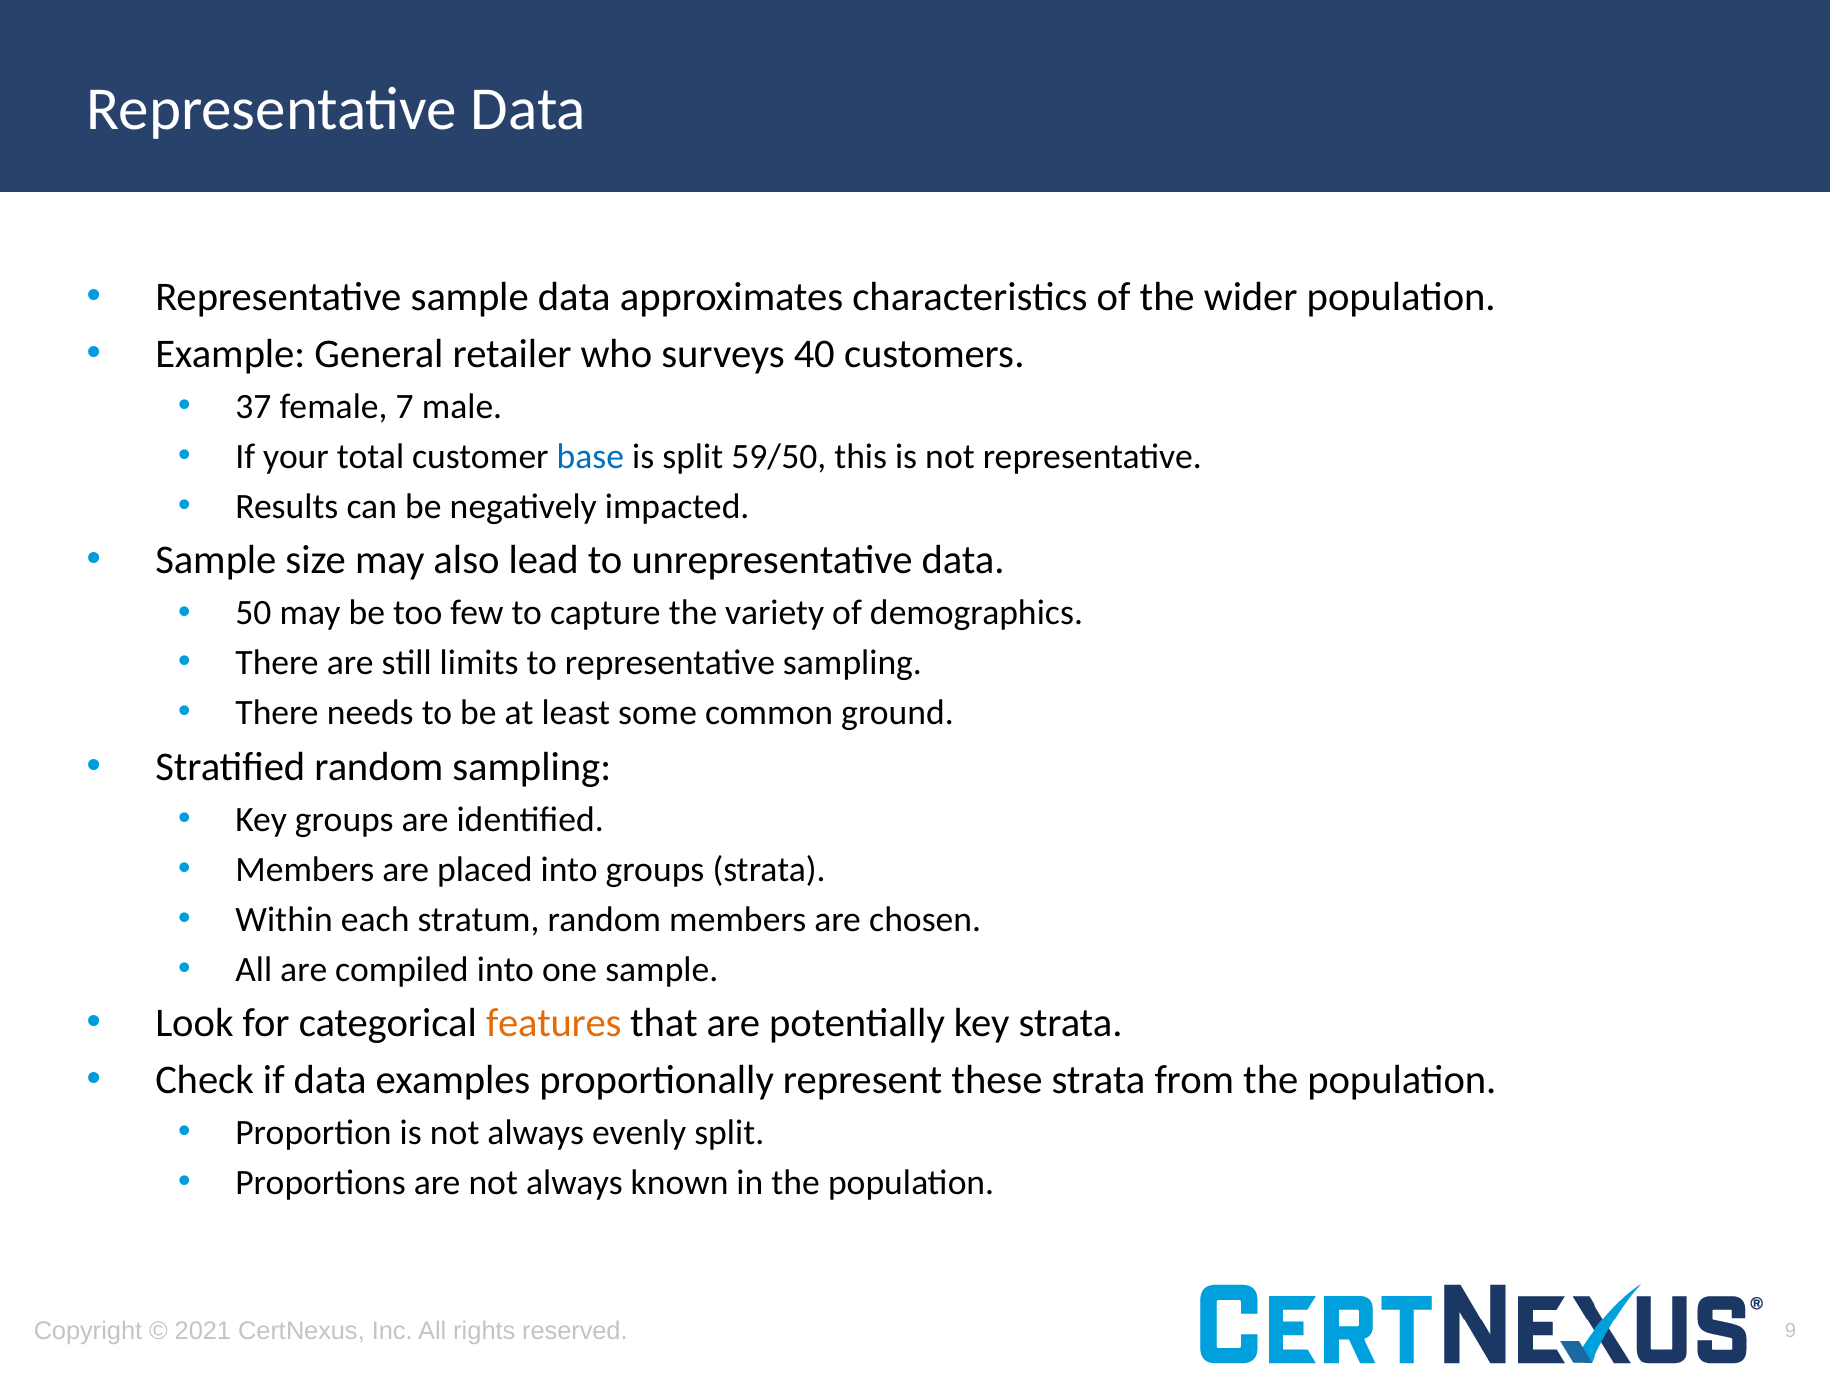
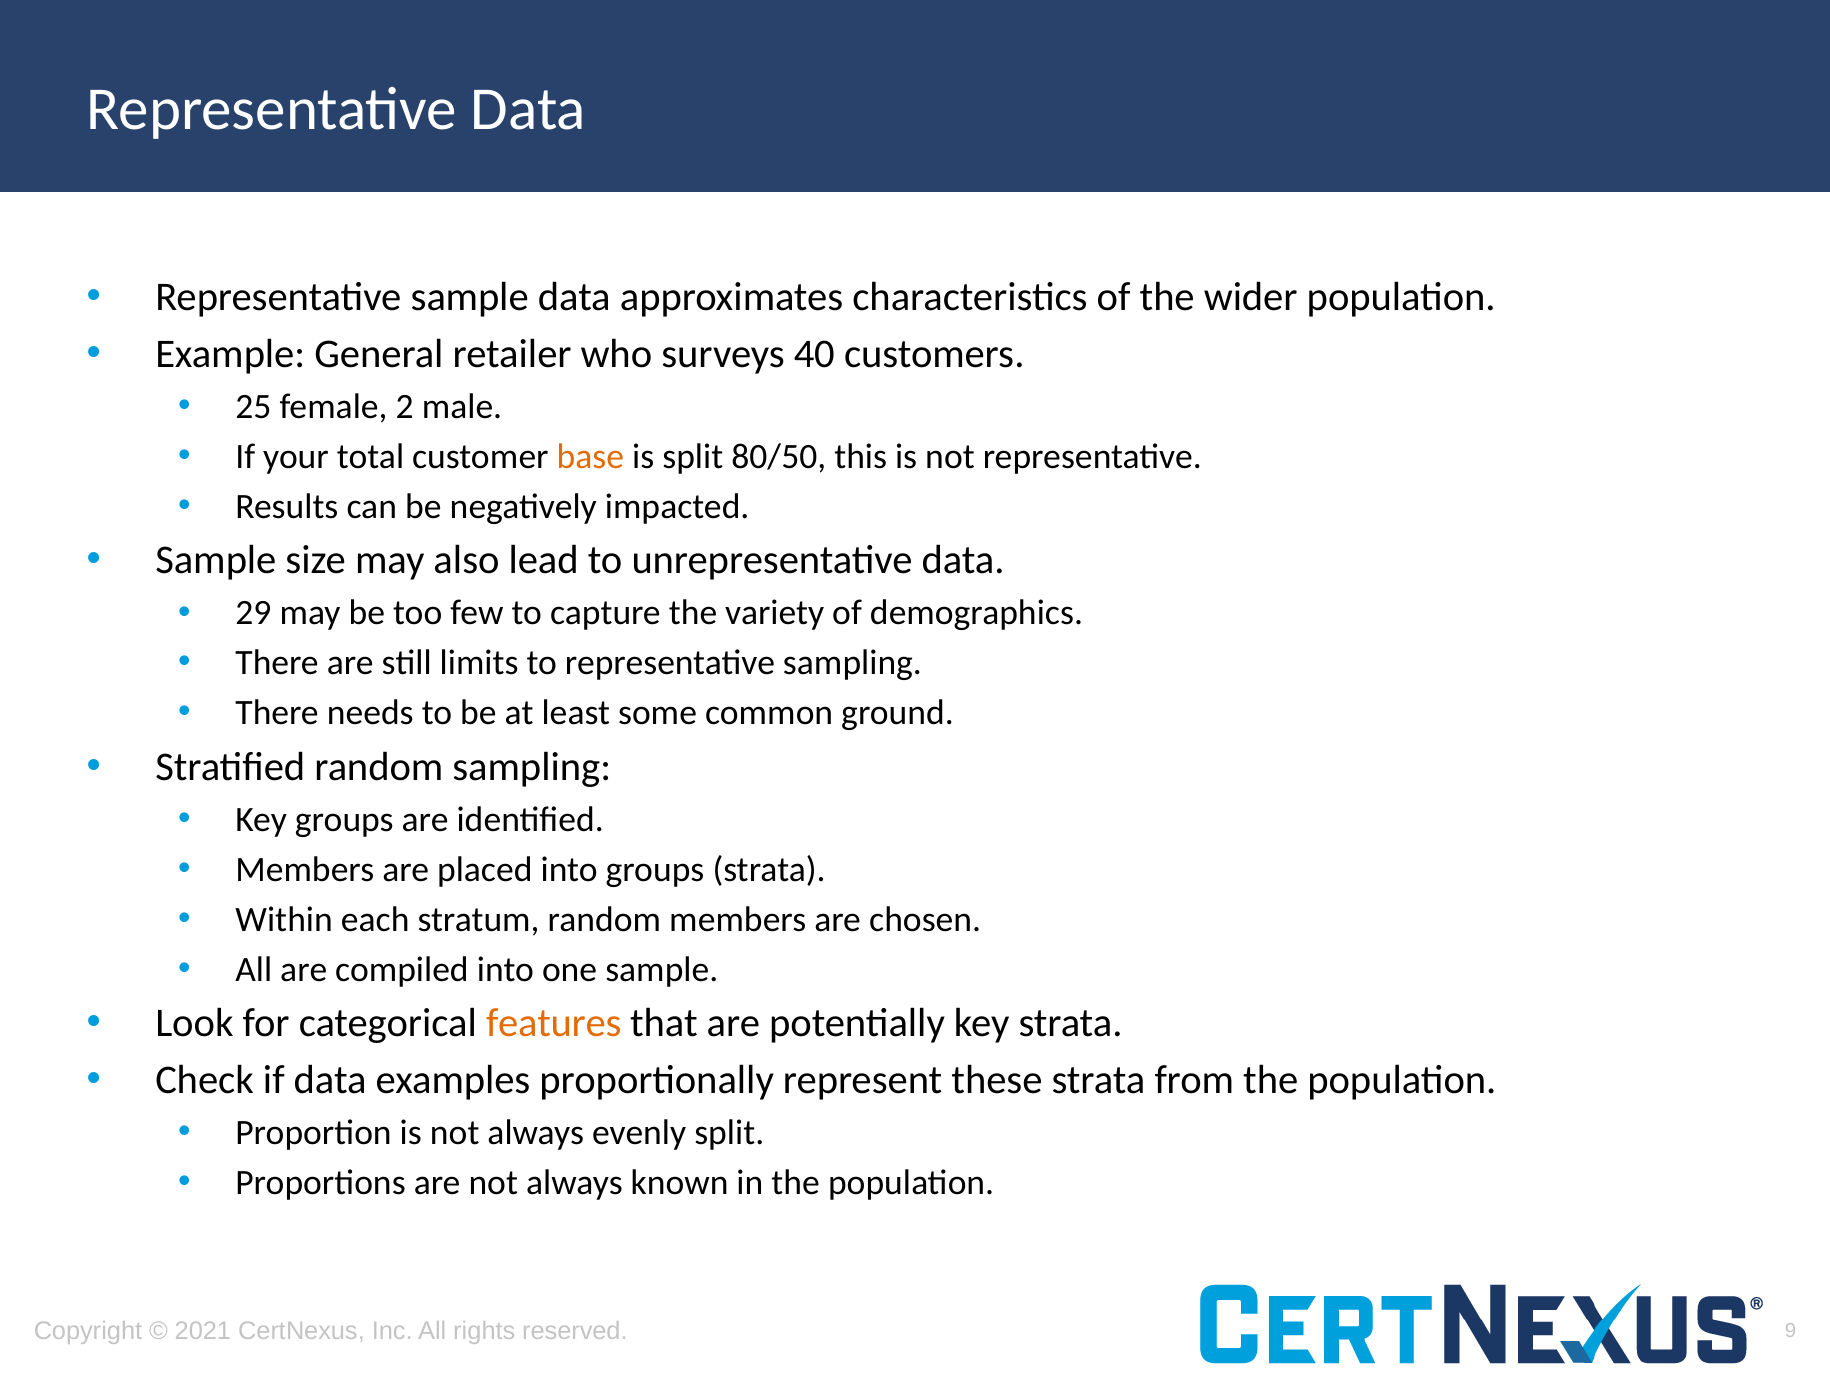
37: 37 -> 25
7: 7 -> 2
base colour: blue -> orange
59/50: 59/50 -> 80/50
50: 50 -> 29
